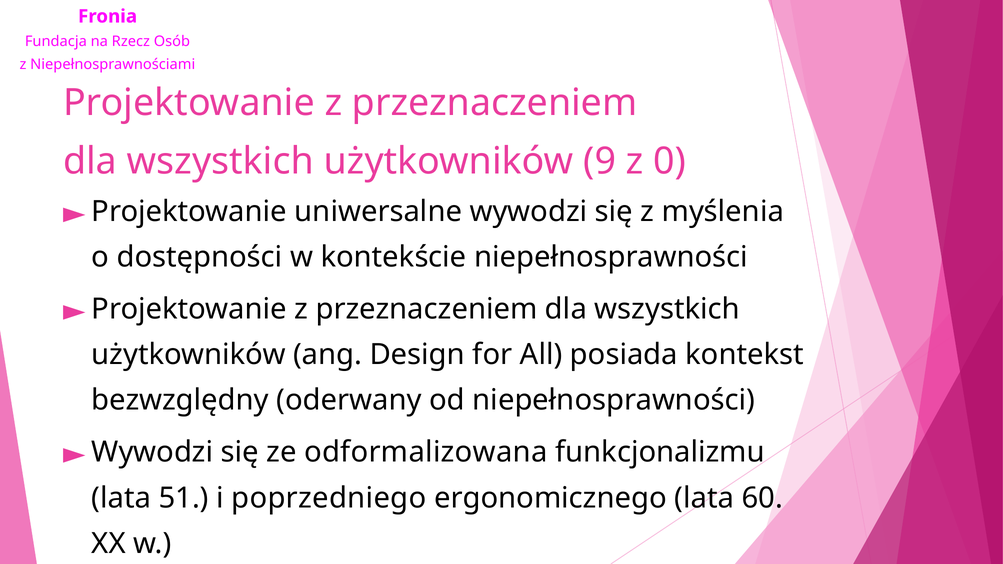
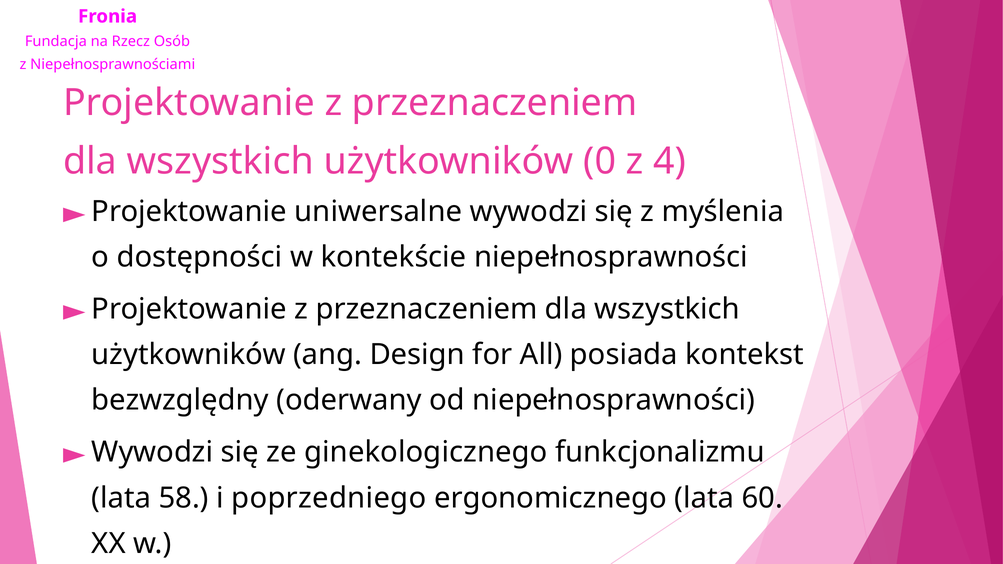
9: 9 -> 0
0: 0 -> 4
odformalizowana: odformalizowana -> ginekologicznego
51: 51 -> 58
